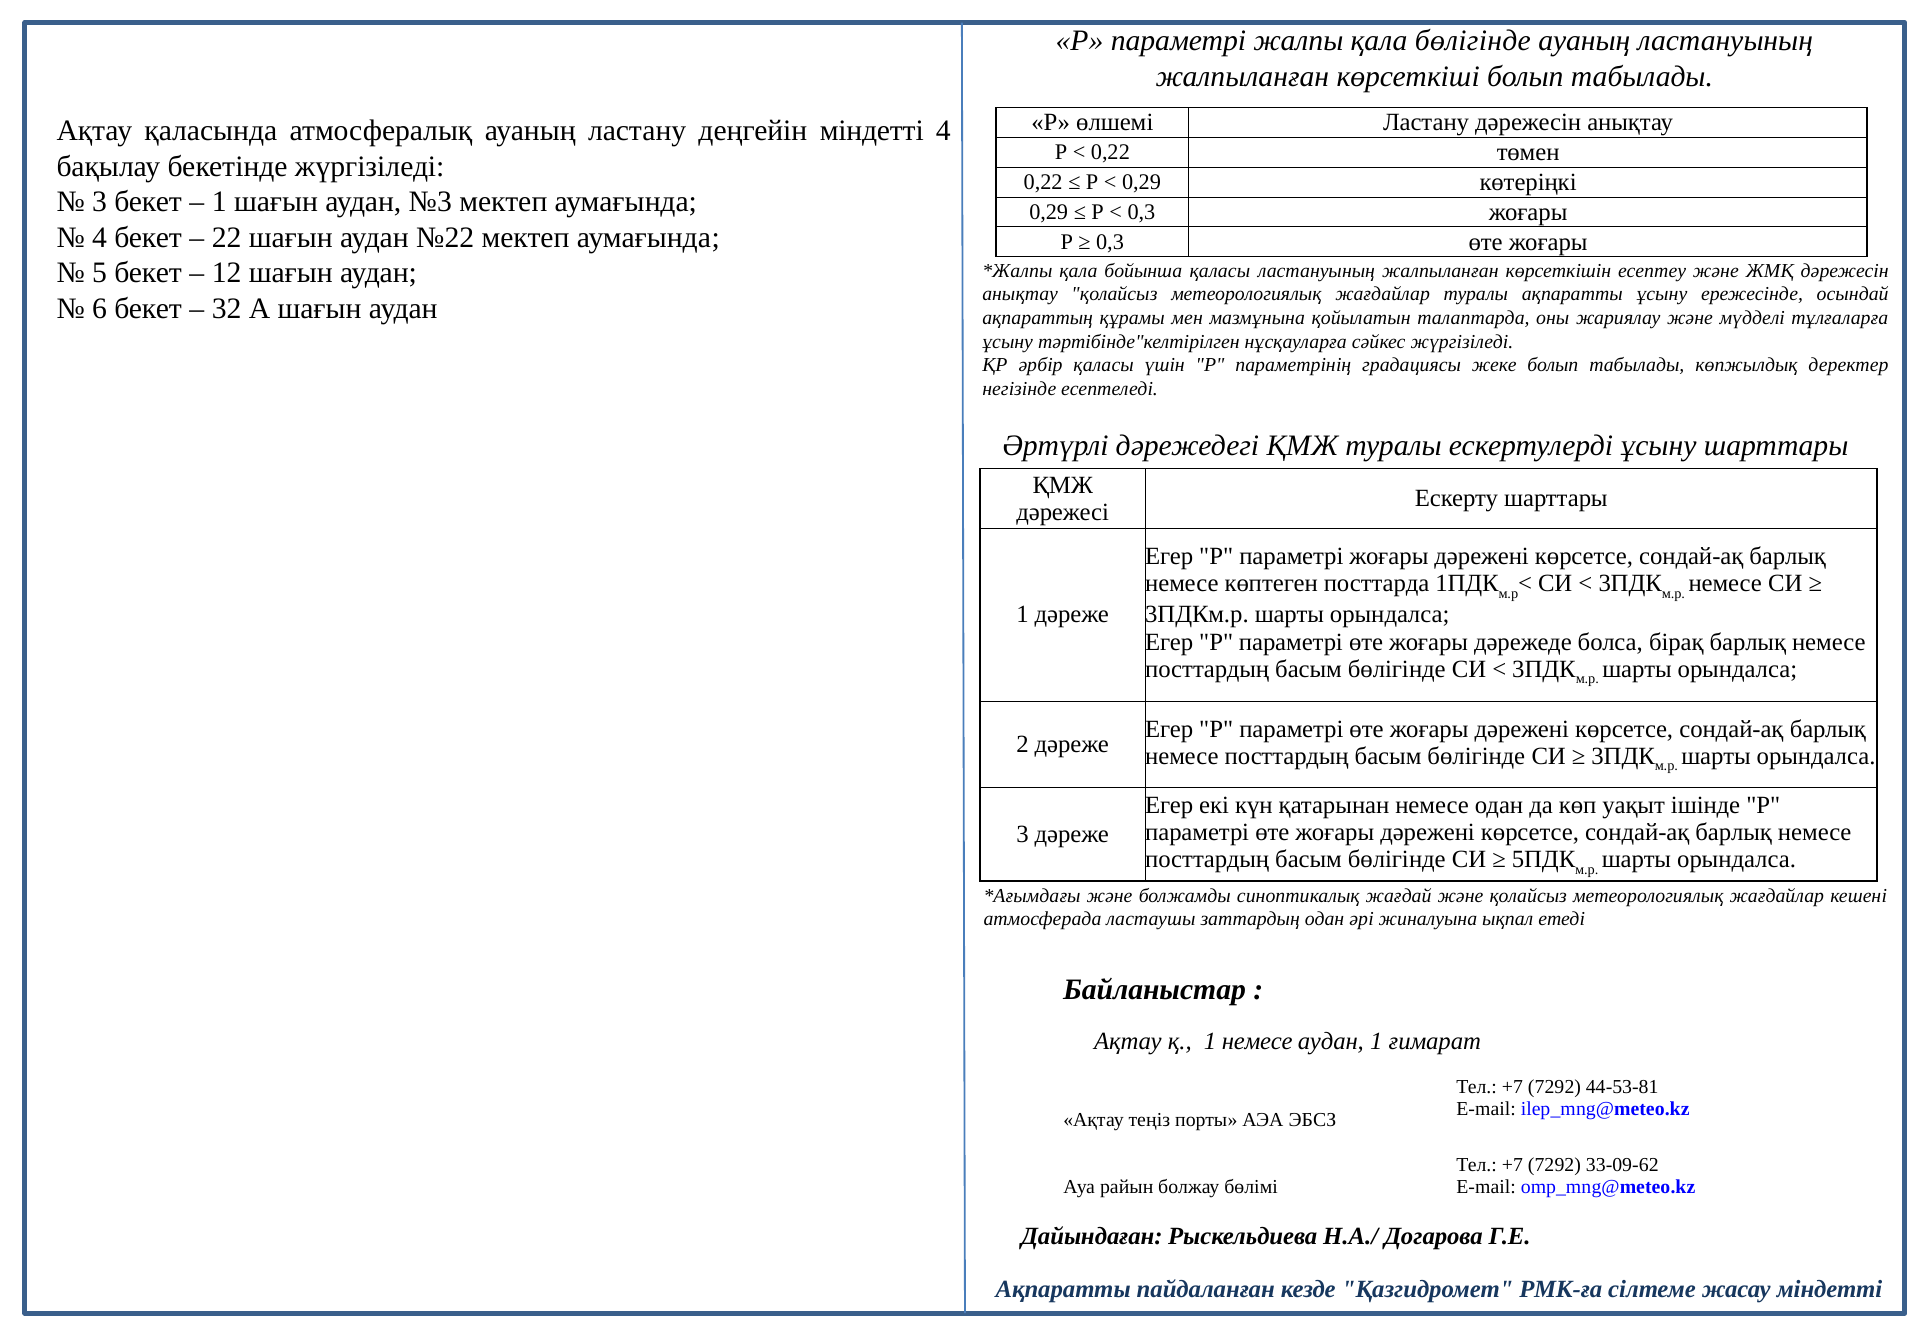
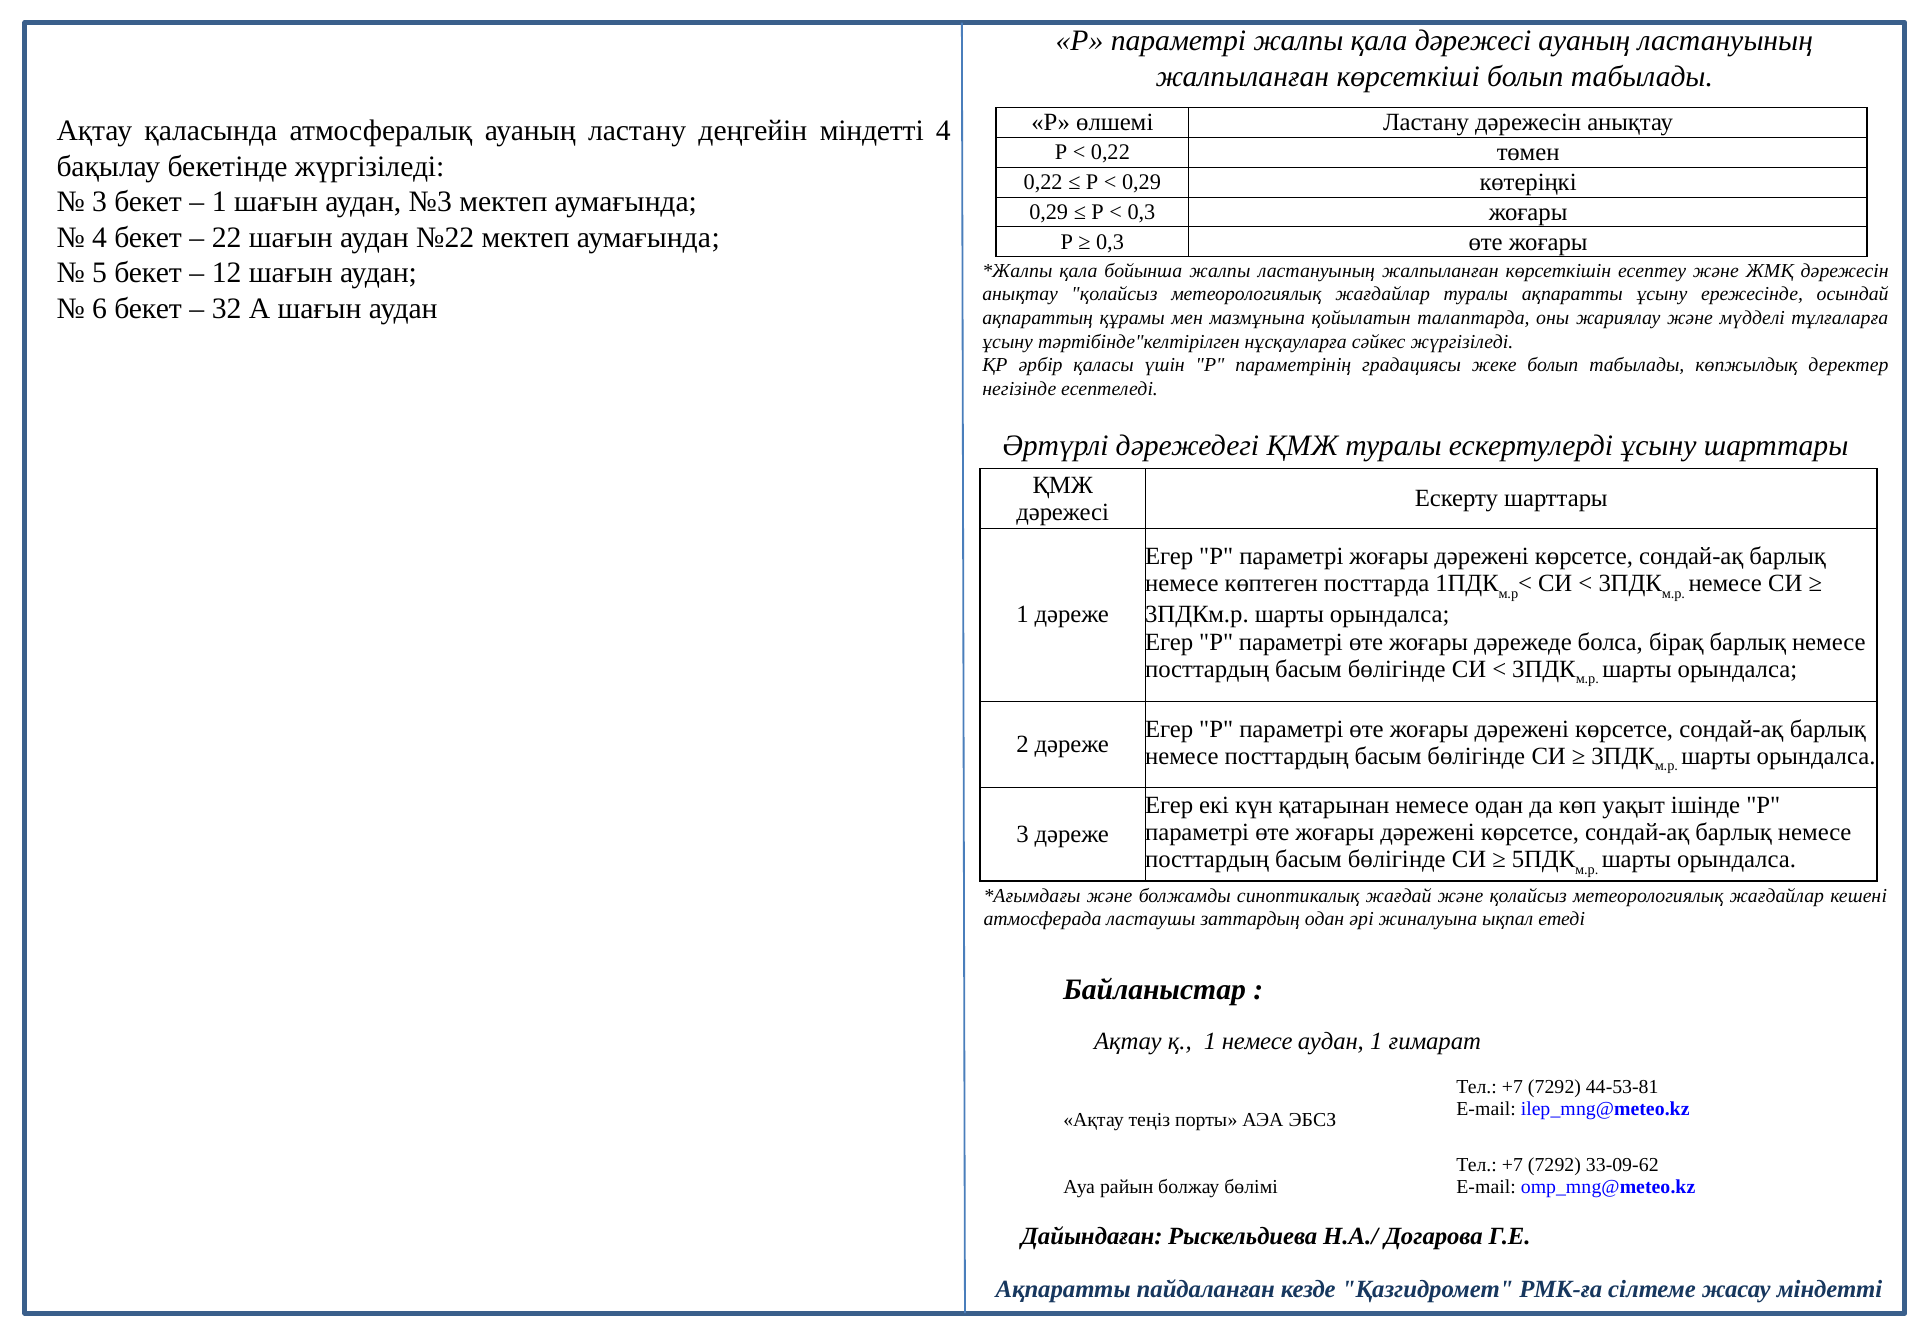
қала бөлігінде: бөлігінде -> дәрежесі
бойынша қаласы: қаласы -> жалпы
